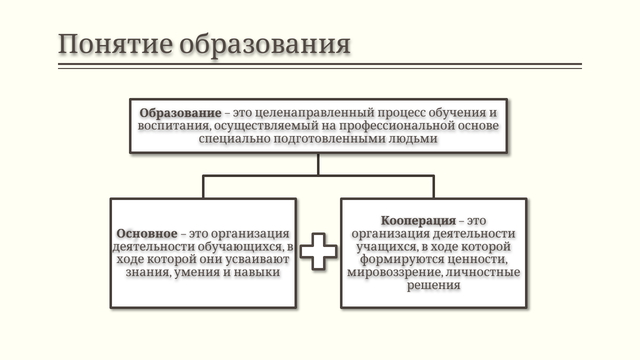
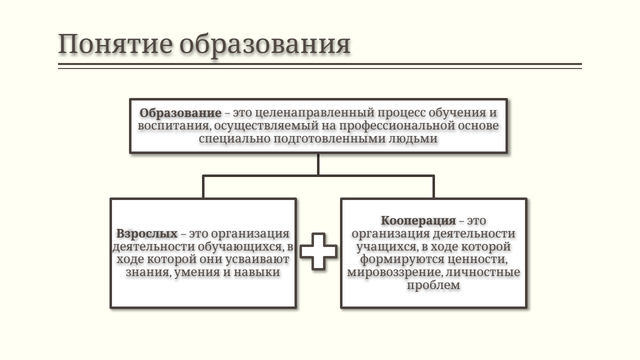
Основное: Основное -> Взрослых
решения: решения -> проблем
